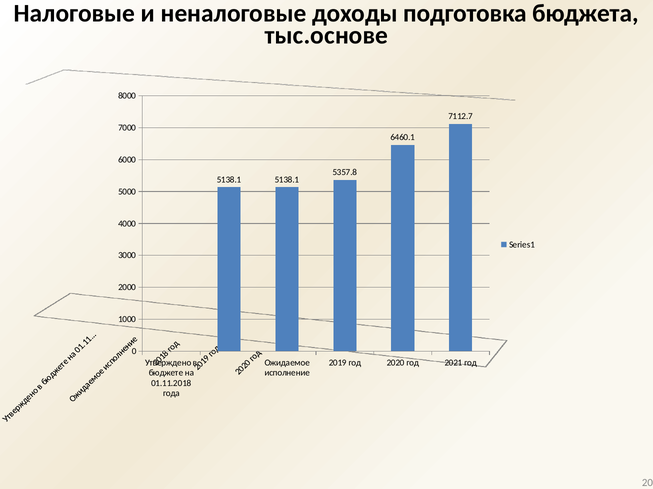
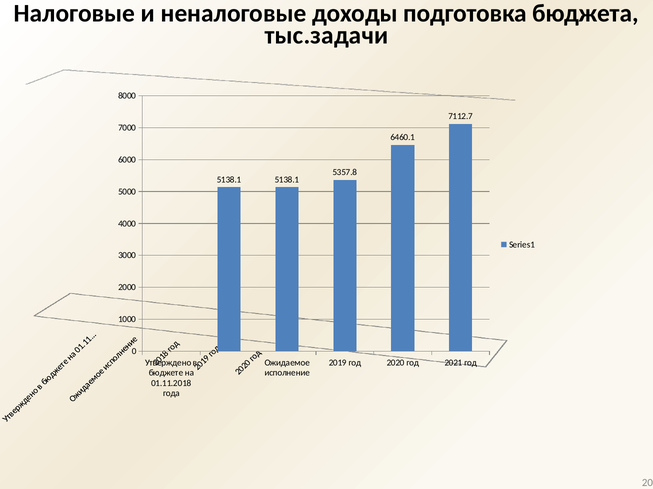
тыс.основе: тыс.основе -> тыс.задачи
